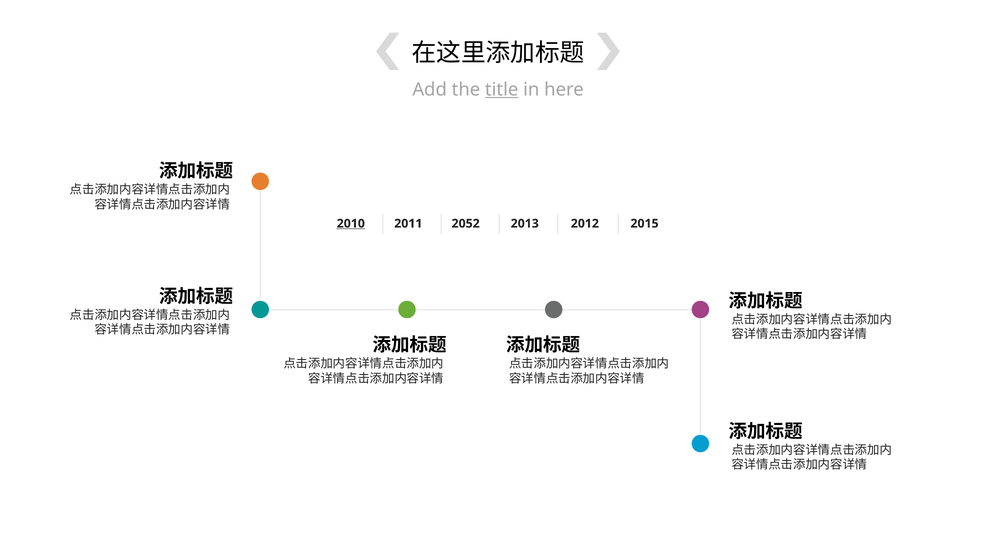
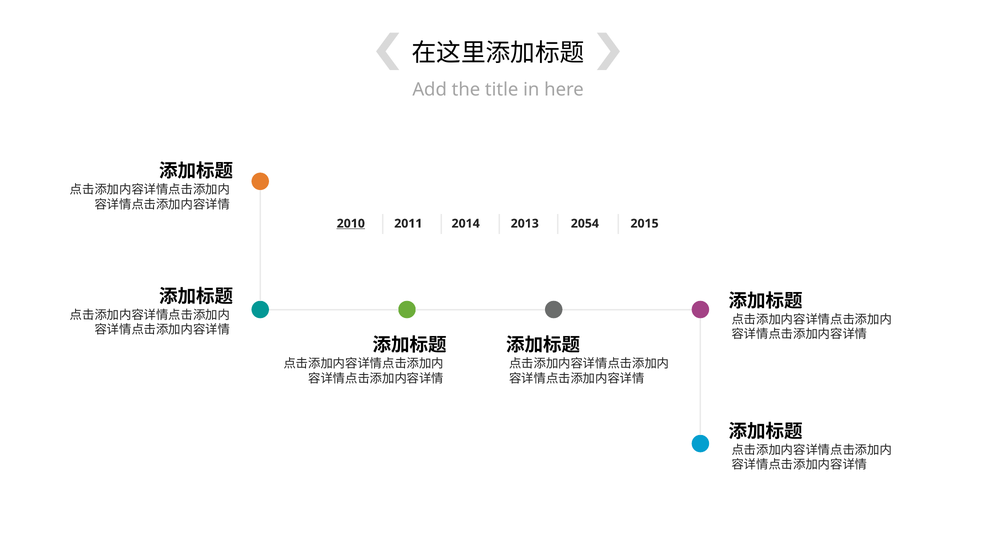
title underline: present -> none
2052: 2052 -> 2014
2012: 2012 -> 2054
